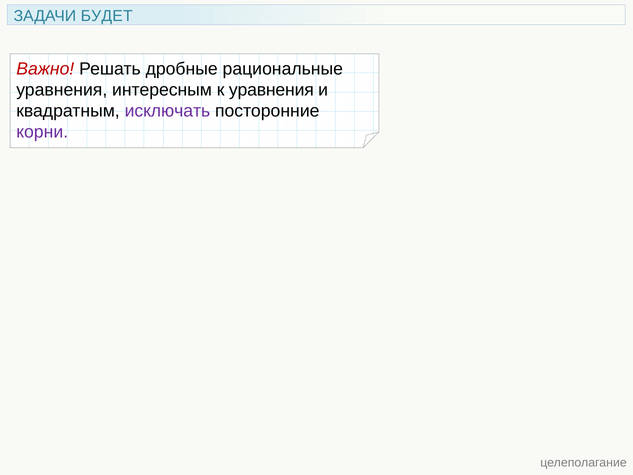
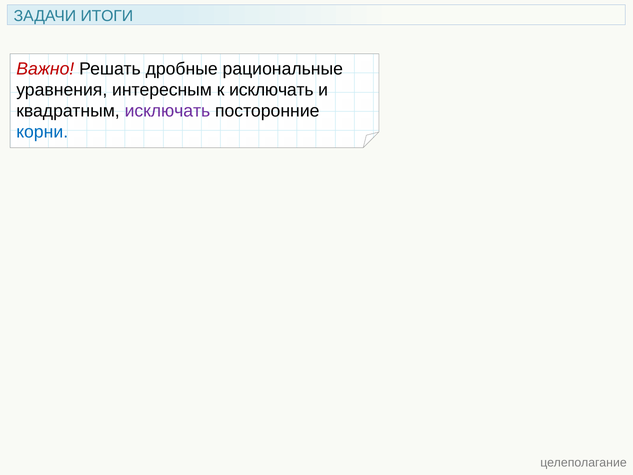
БУДЕТ: БУДЕТ -> ИТОГИ
к уравнения: уравнения -> исключать
корни colour: purple -> blue
